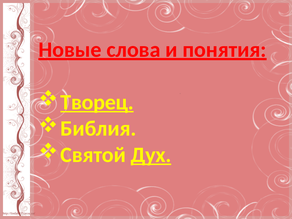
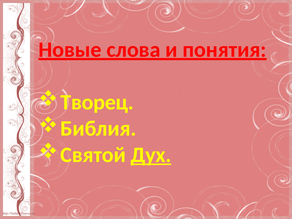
Творец underline: present -> none
